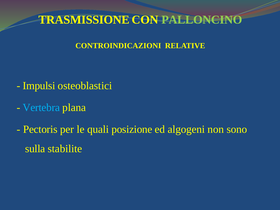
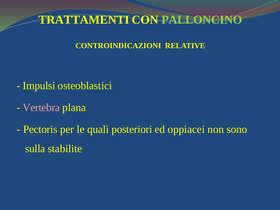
TRASMISSIONE: TRASMISSIONE -> TRATTAMENTI
Vertebra colour: light blue -> pink
posizione: posizione -> posteriori
algogeni: algogeni -> oppiacei
